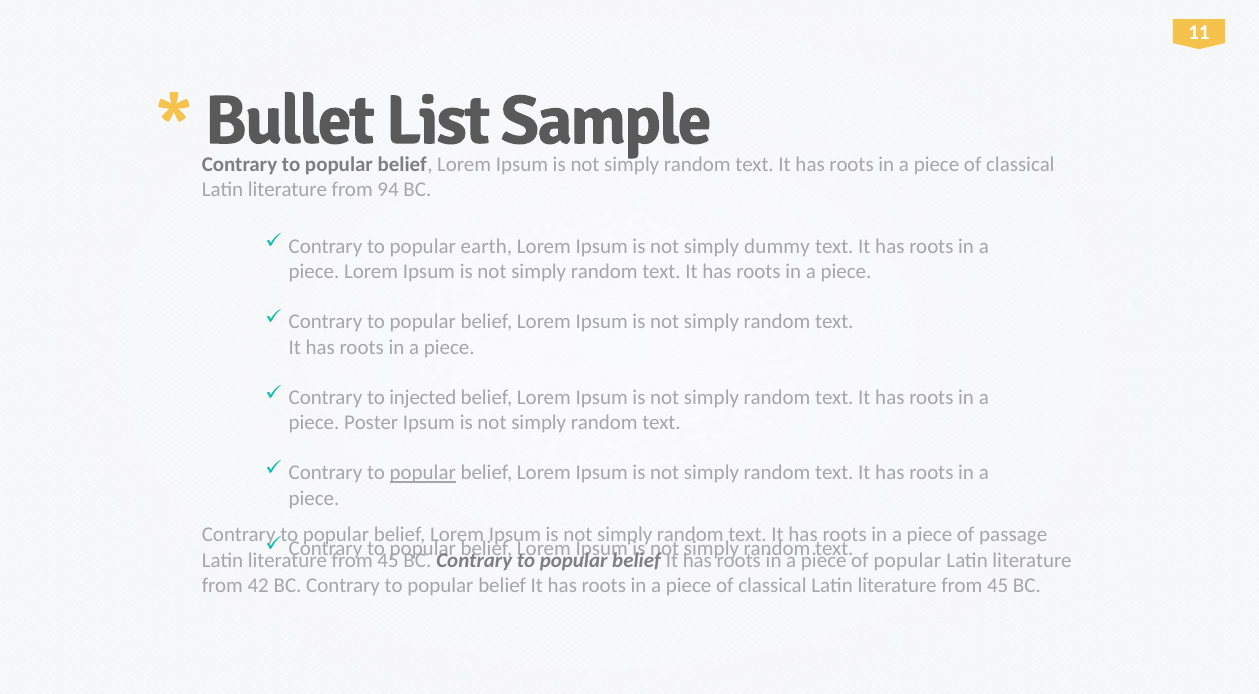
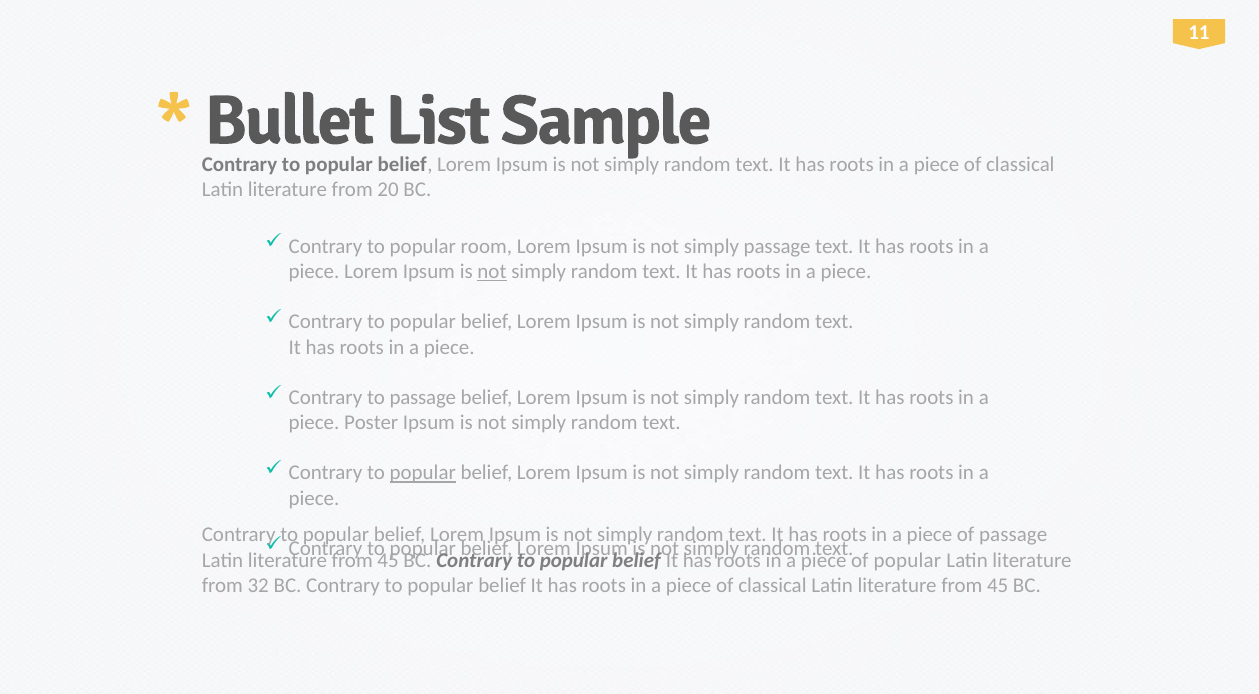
94: 94 -> 20
earth: earth -> room
simply dummy: dummy -> passage
not at (492, 272) underline: none -> present
to injected: injected -> passage
42: 42 -> 32
